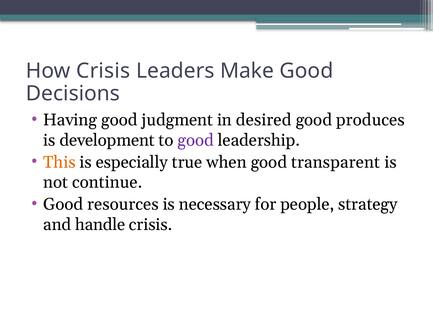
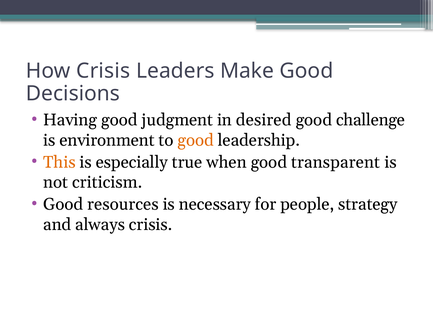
produces: produces -> challenge
development: development -> environment
good at (196, 140) colour: purple -> orange
continue: continue -> criticism
handle: handle -> always
